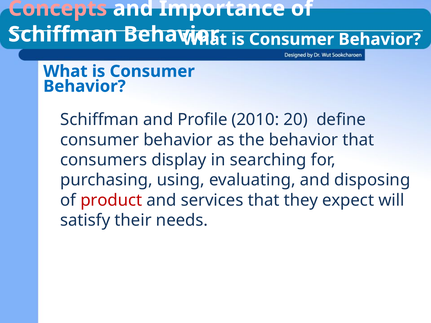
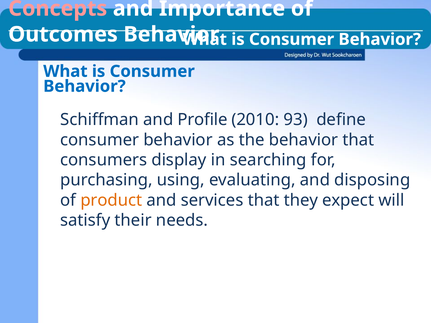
Schiffman at (63, 34): Schiffman -> Outcomes
20: 20 -> 93
product colour: red -> orange
